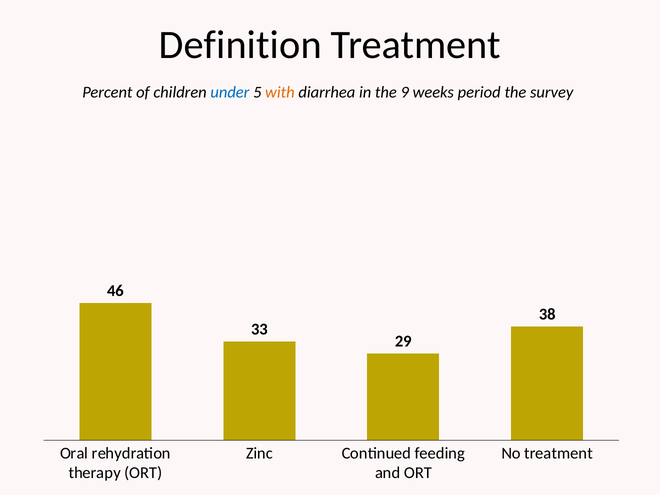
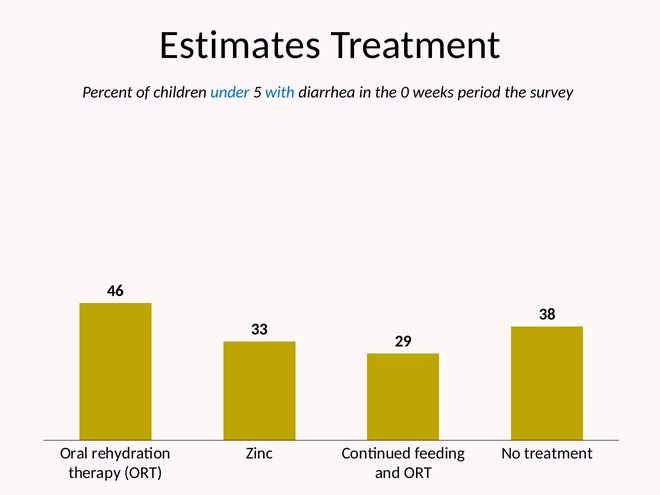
Definition: Definition -> Estimates
with colour: orange -> blue
9: 9 -> 0
